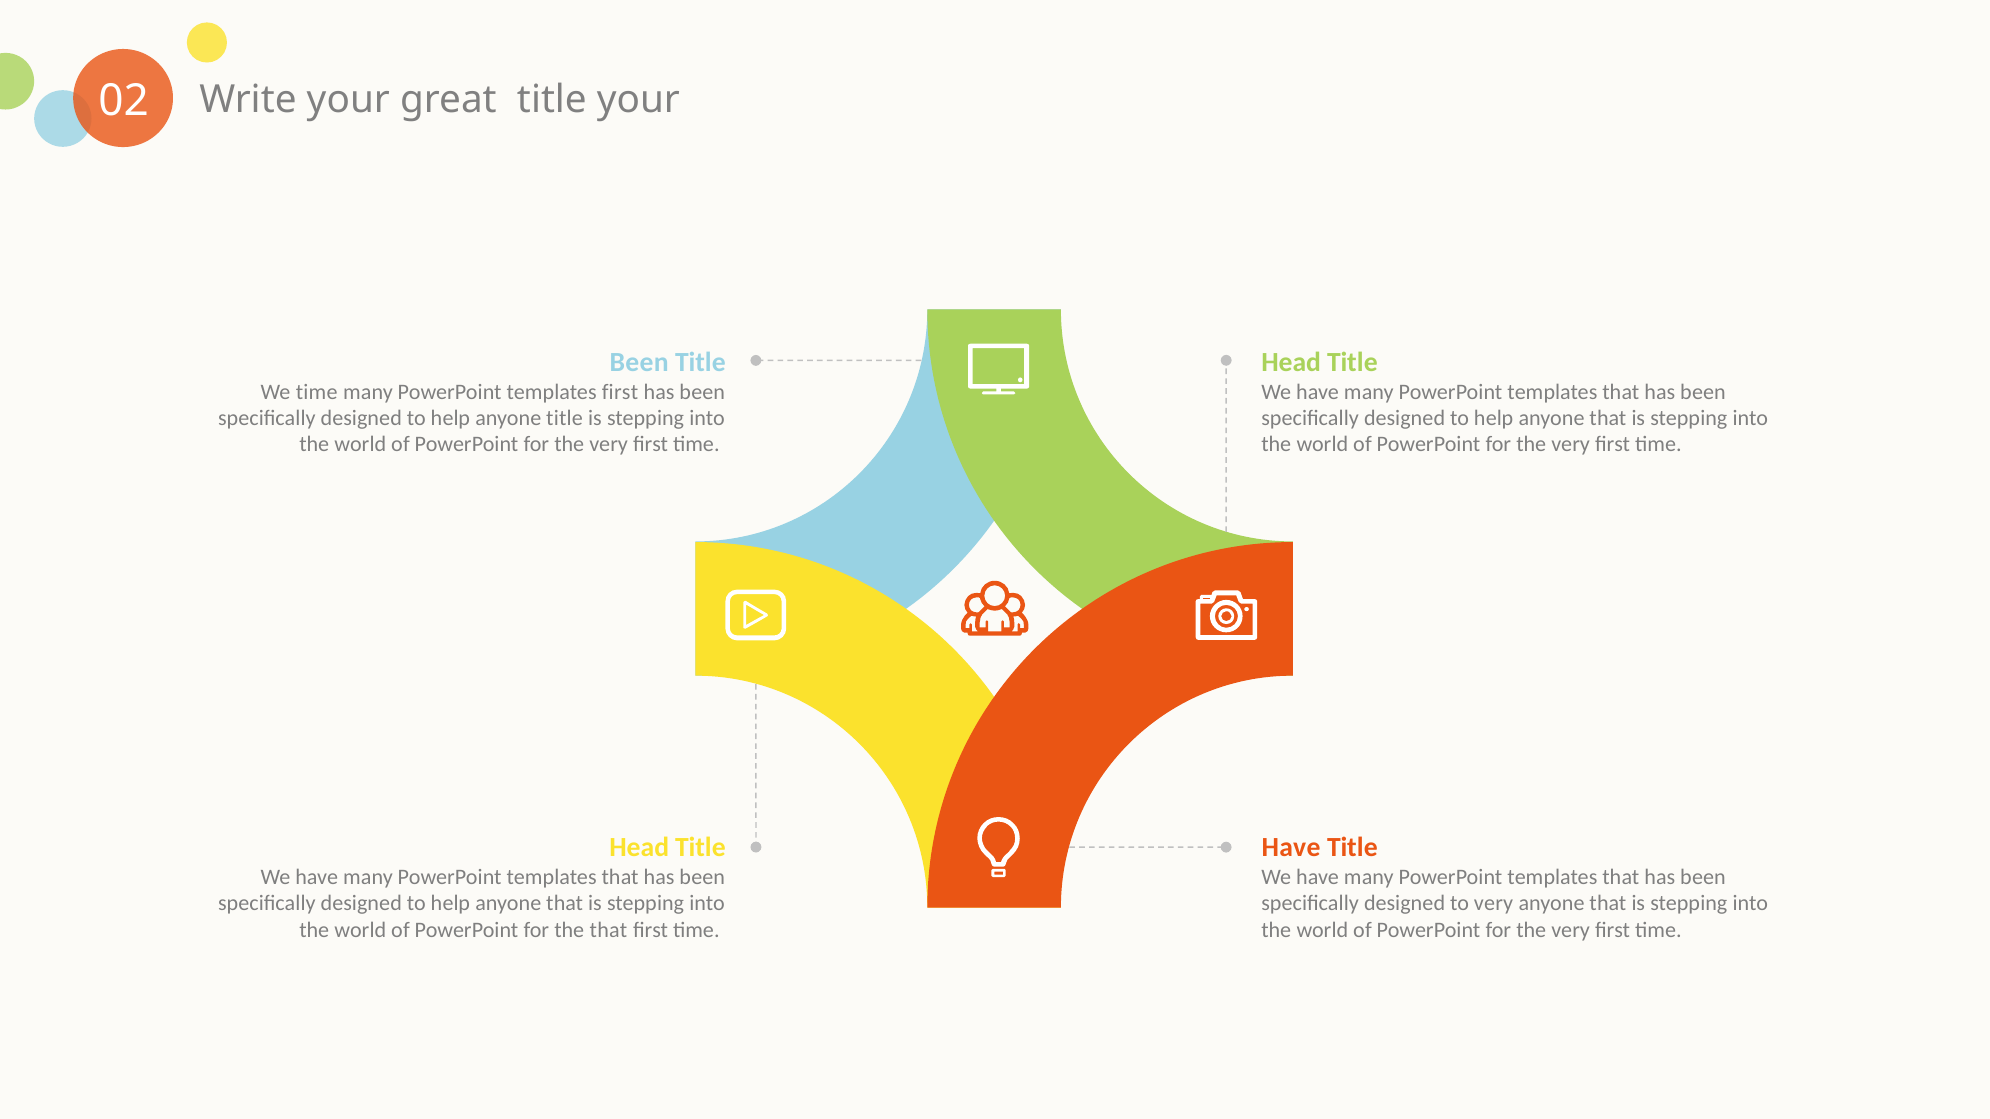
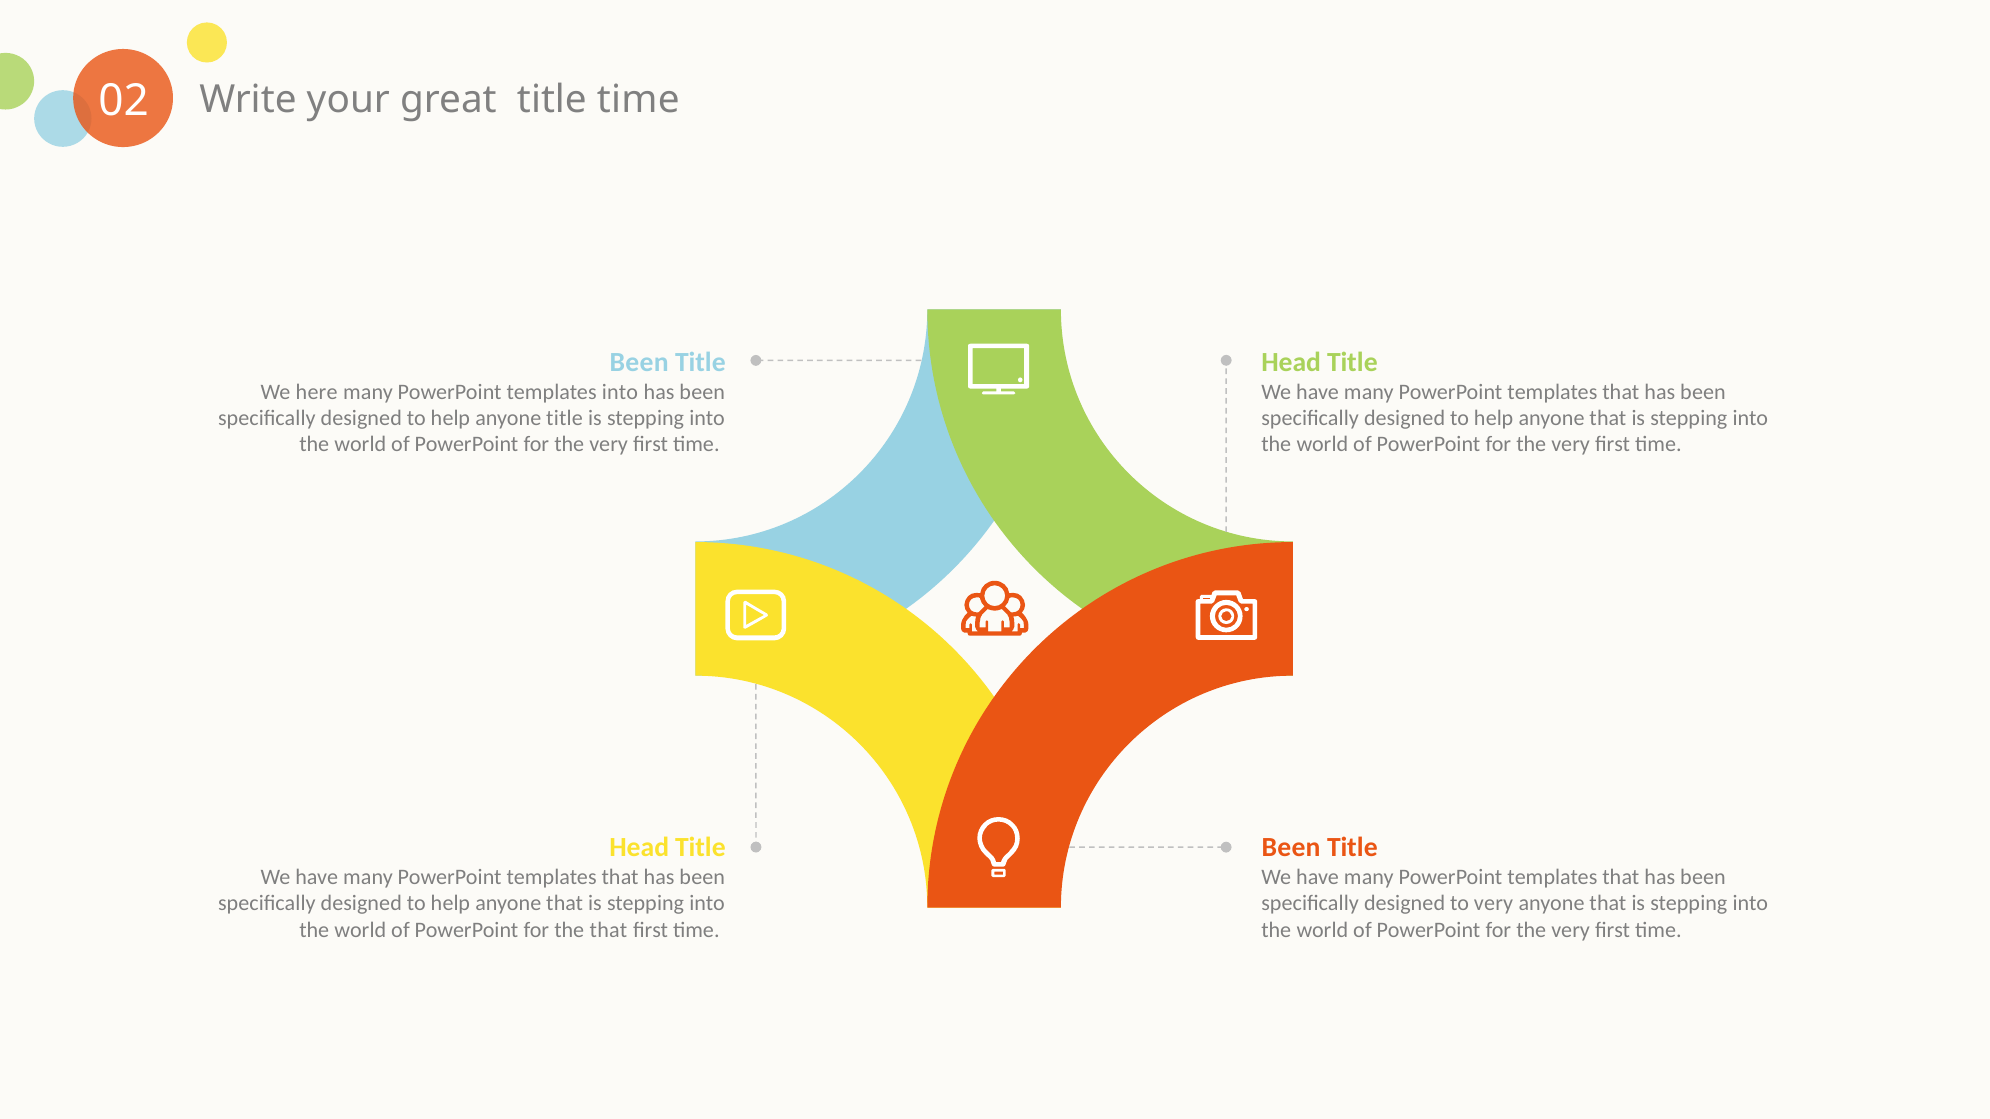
title your: your -> time
We time: time -> here
templates first: first -> into
Have at (1291, 847): Have -> Been
